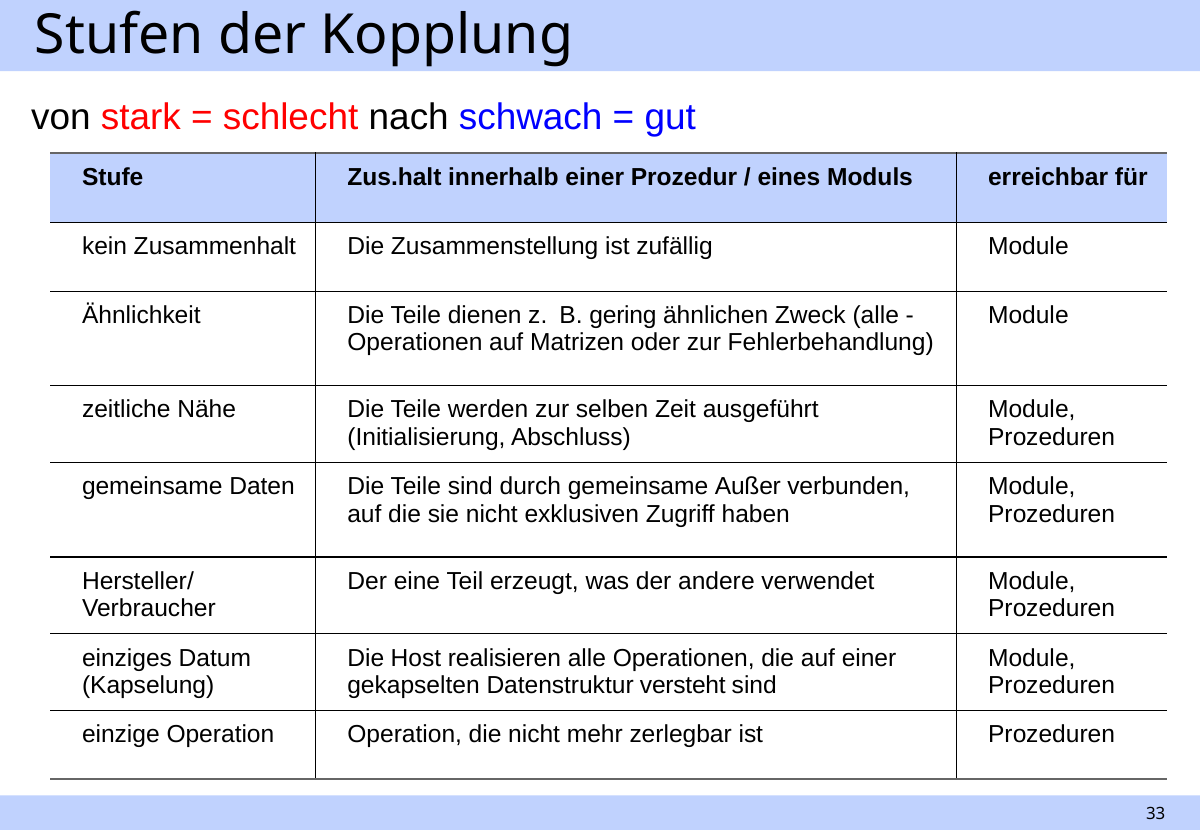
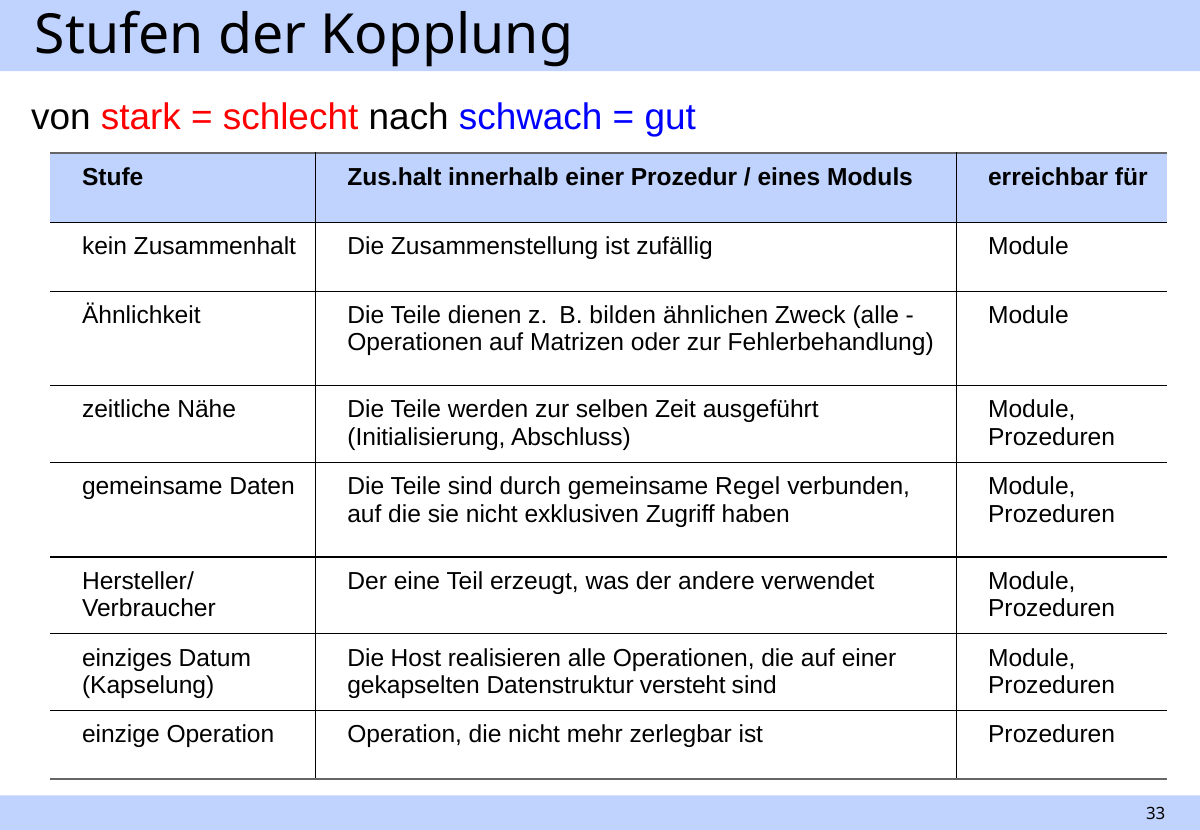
gering: gering -> bilden
Außer: Außer -> Regel
